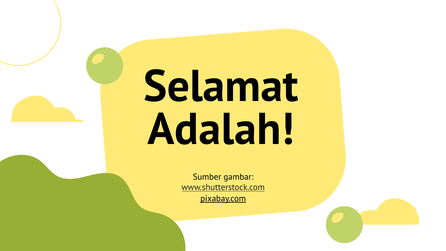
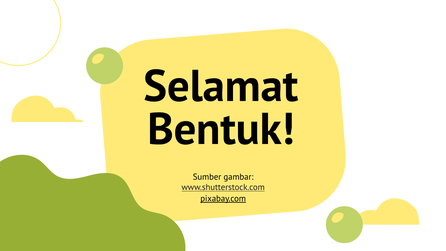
Adalah: Adalah -> Bentuk
